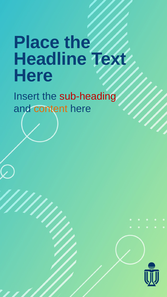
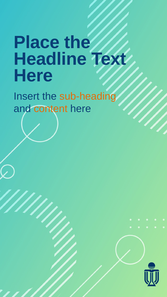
sub-heading colour: red -> orange
